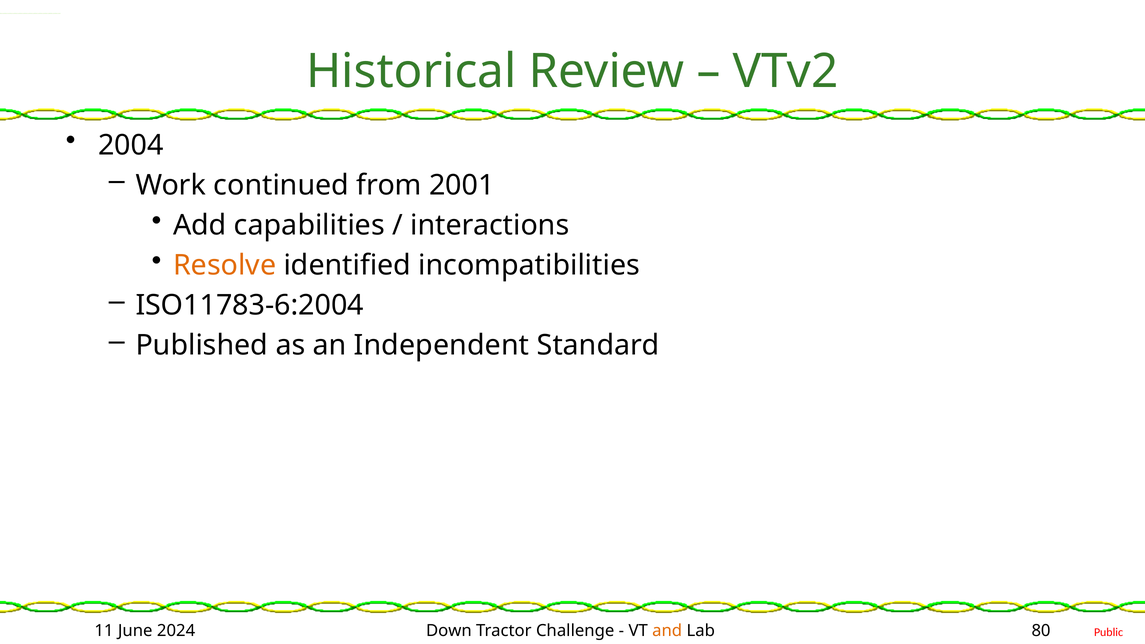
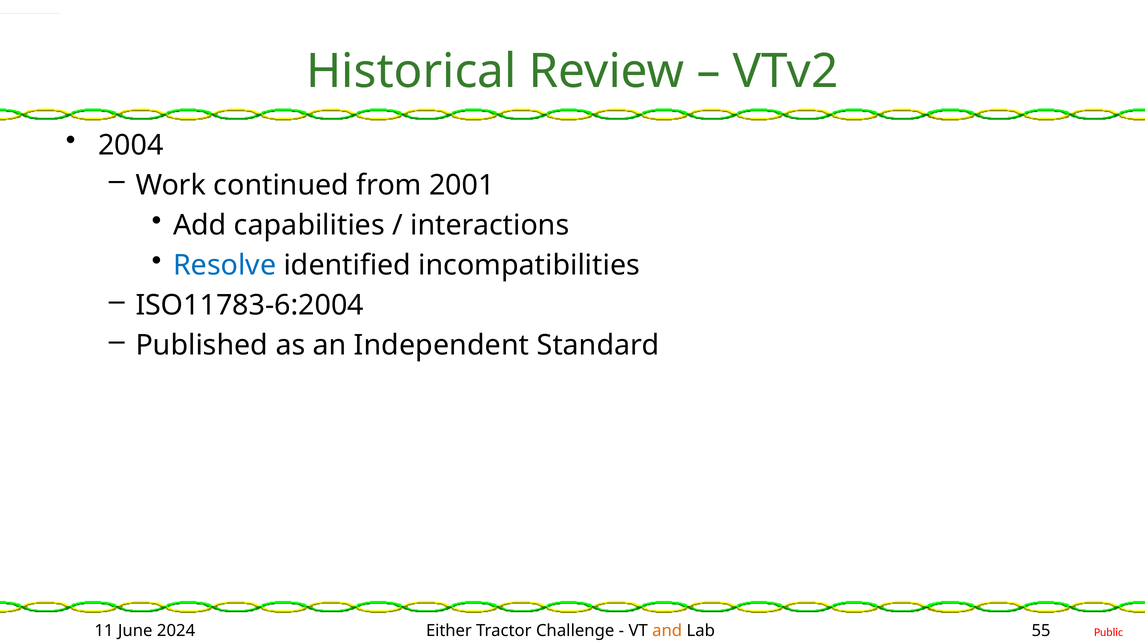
Resolve colour: orange -> blue
Down: Down -> Either
80: 80 -> 55
